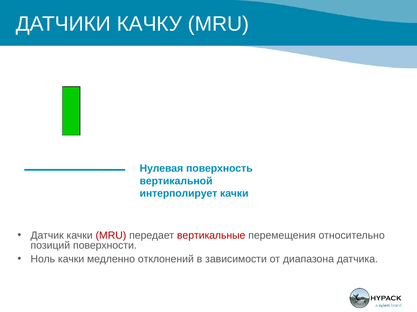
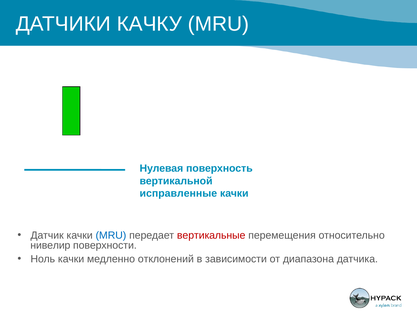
интерполирует: интерполирует -> исправленные
MRU at (111, 236) colour: red -> blue
позиций: позиций -> нивелир
